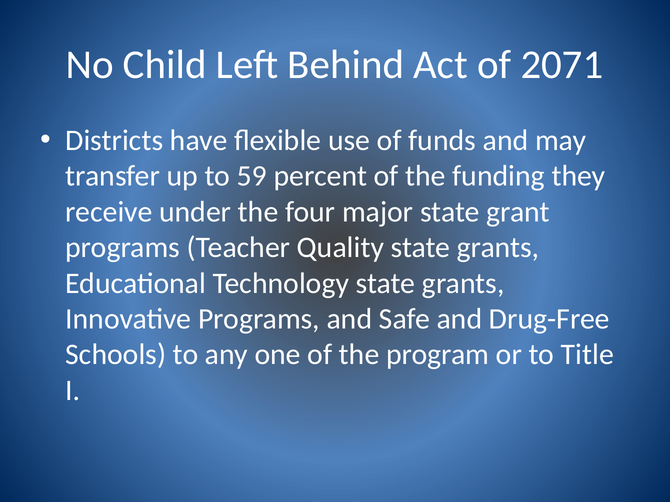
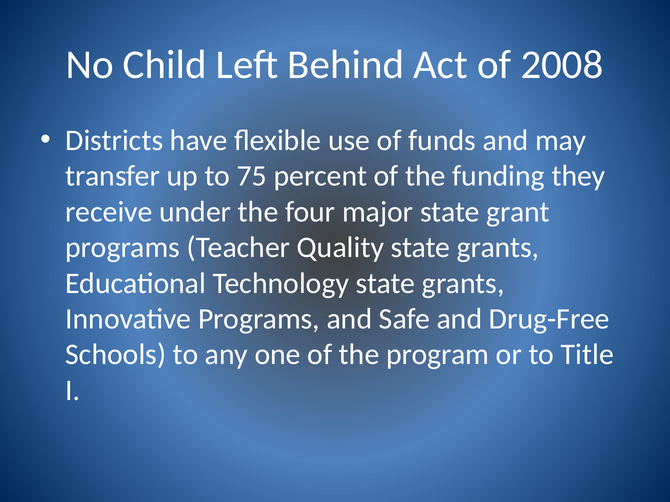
2071: 2071 -> 2008
59: 59 -> 75
